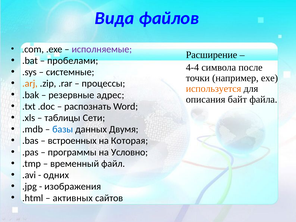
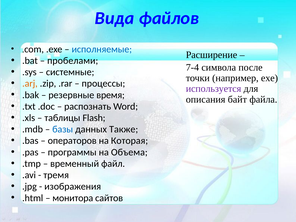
исполняемые colour: purple -> blue
4-4: 4-4 -> 7-4
используется colour: orange -> purple
адрес: адрес -> время
Сети: Сети -> Flash
Двумя: Двумя -> Также
встроенных: встроенных -> операторов
Условно: Условно -> Объема
одних: одних -> тремя
активных: активных -> монитора
